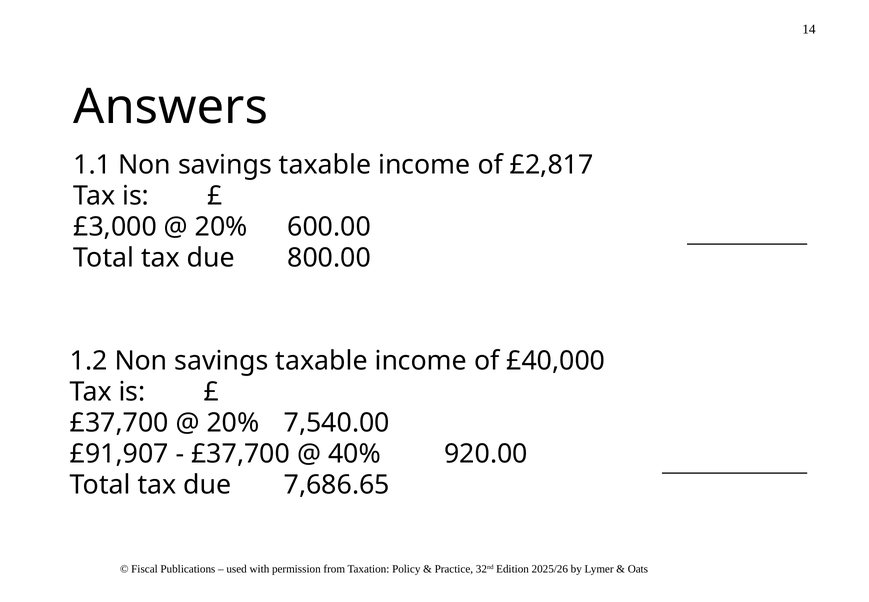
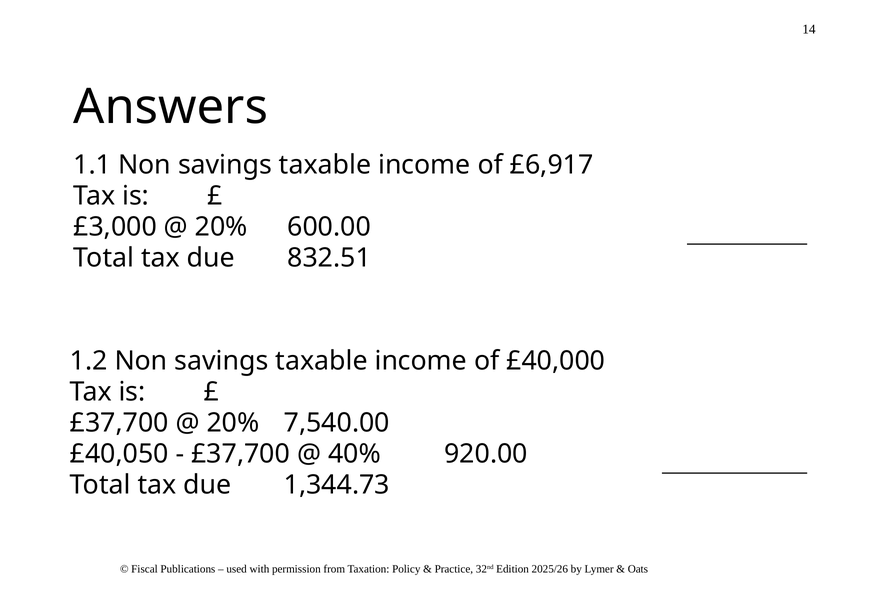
£2,817: £2,817 -> £6,917
800.00: 800.00 -> 832.51
£91,907: £91,907 -> £40,050
7,686.65: 7,686.65 -> 1,344.73
